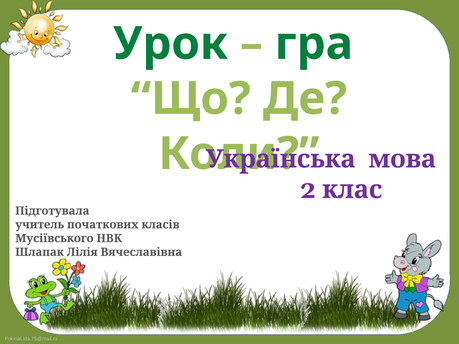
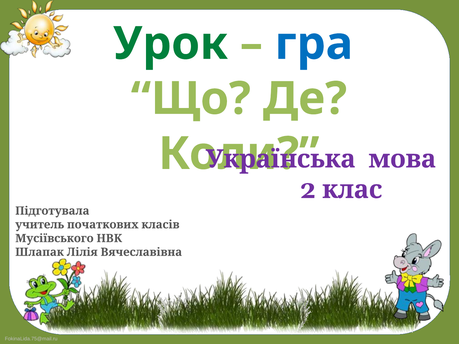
гра colour: green -> blue
